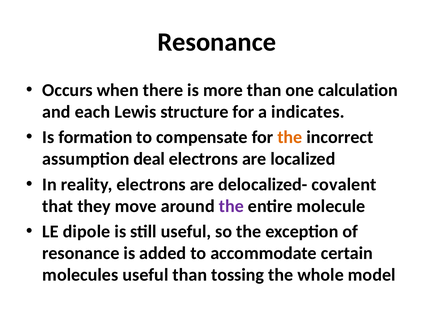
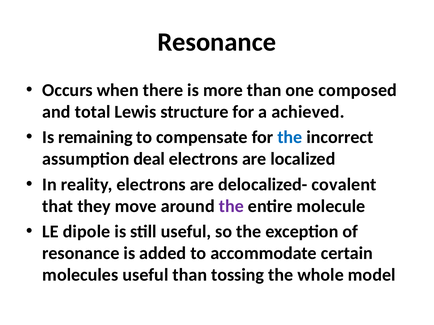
calculation: calculation -> composed
each: each -> total
indicates: indicates -> achieved
formation: formation -> remaining
the at (290, 137) colour: orange -> blue
